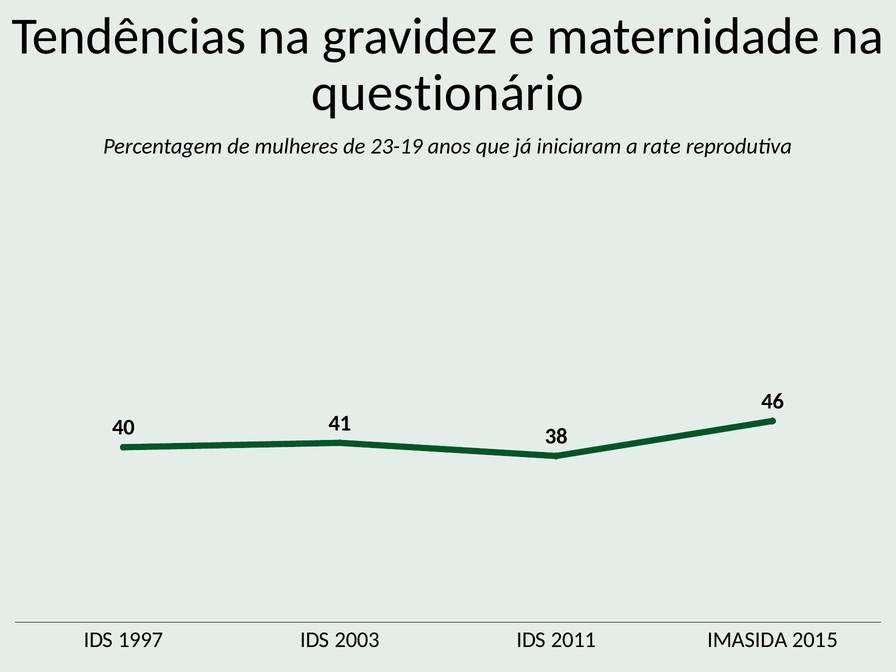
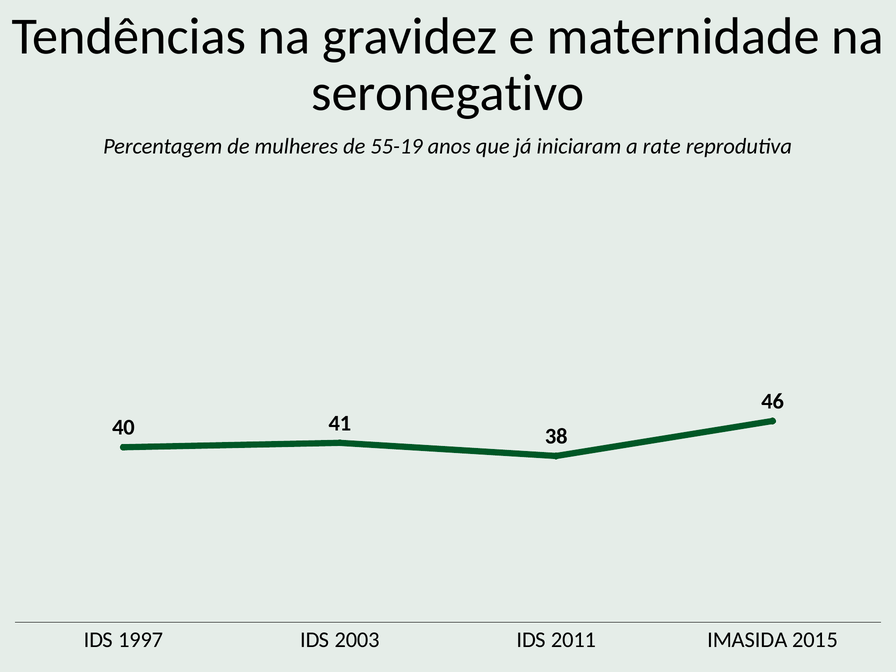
questionário: questionário -> seronegativo
23-19: 23-19 -> 55-19
